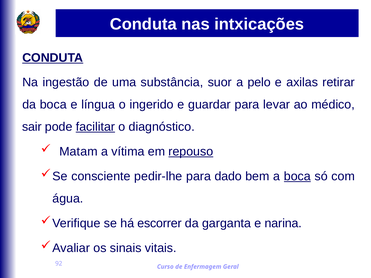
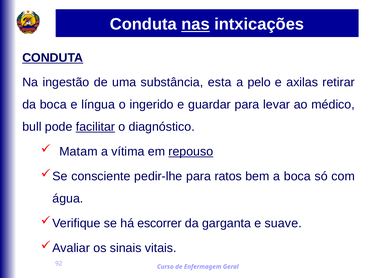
nas underline: none -> present
suor: suor -> esta
sair: sair -> bull
dado: dado -> ratos
boca at (297, 176) underline: present -> none
narina: narina -> suave
